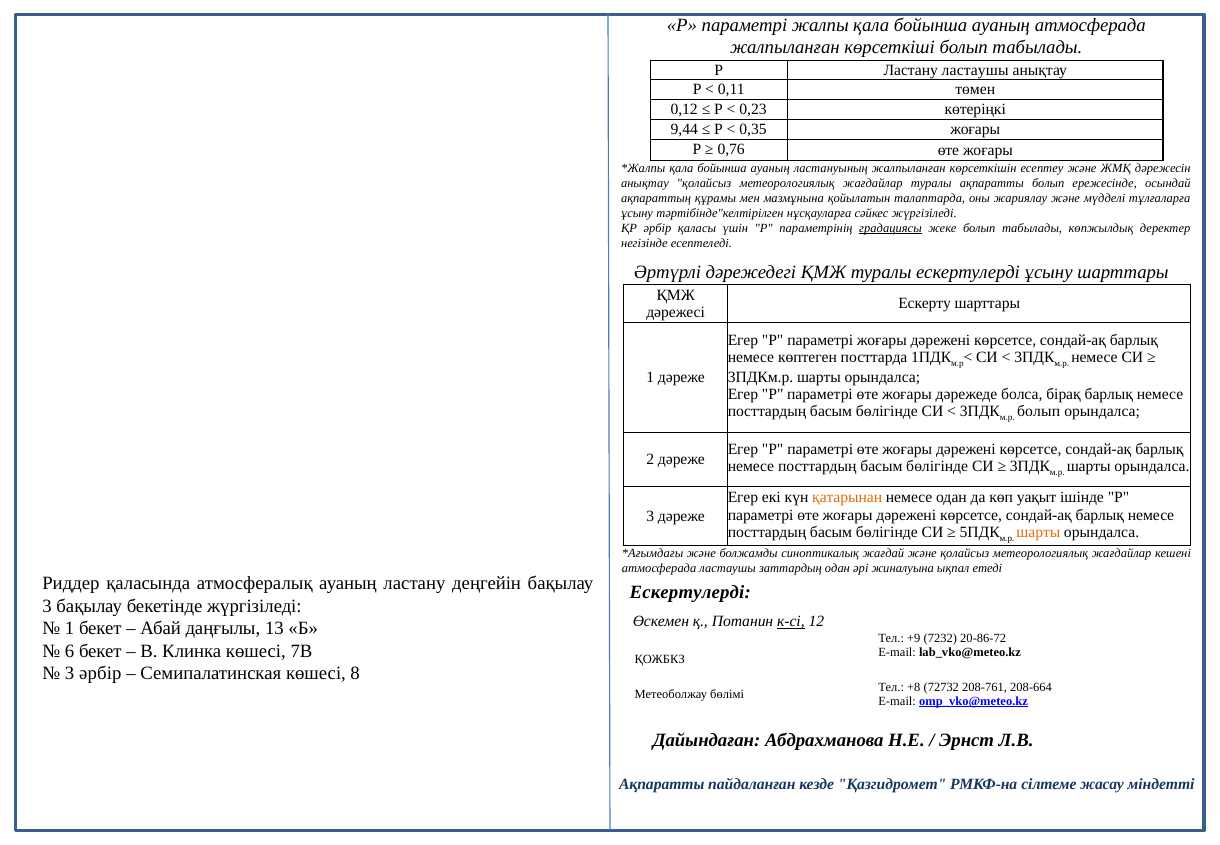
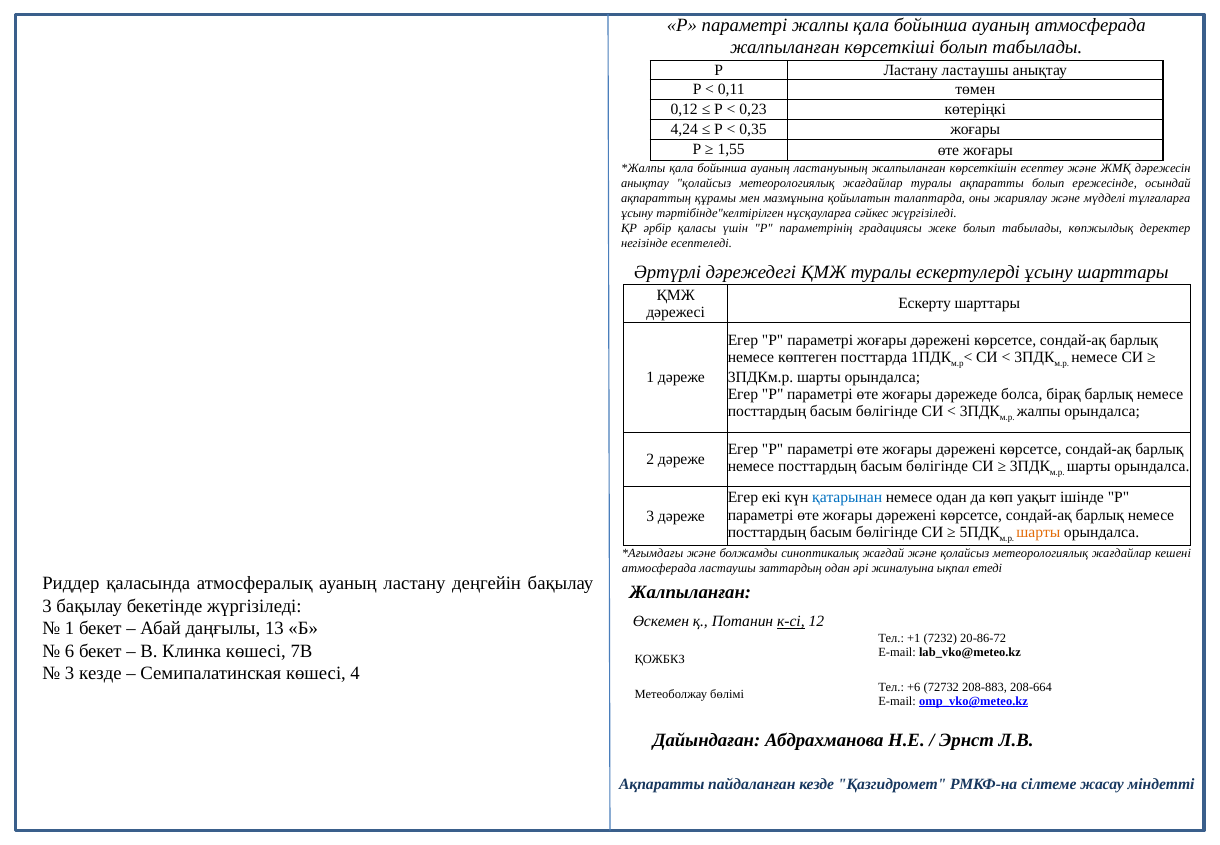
9,44: 9,44 -> 4,24
0,76: 0,76 -> 1,55
градациясы underline: present -> none
болып at (1039, 412): болып -> жалпы
қатарынан colour: orange -> blue
Ескертулерді at (690, 592): Ескертулерді -> Жалпыланған
+9: +9 -> +1
3 әрбір: әрбір -> кезде
8: 8 -> 4
+8: +8 -> +6
208-761: 208-761 -> 208-883
